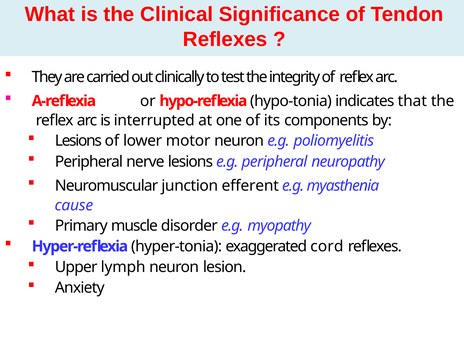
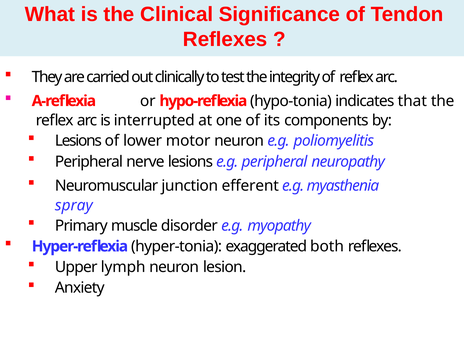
cause: cause -> spray
cord: cord -> both
